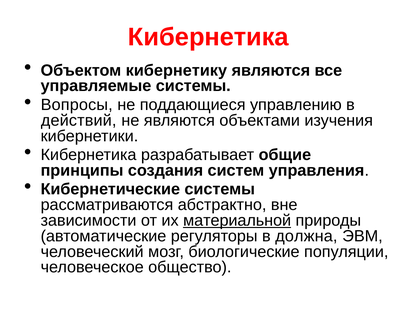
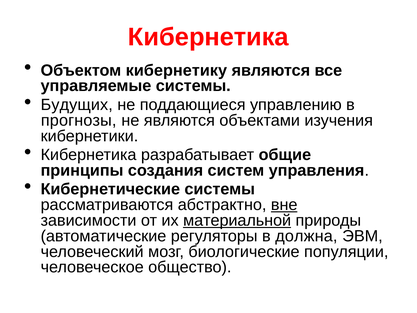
Вопросы: Вопросы -> Будущих
действий: действий -> прогнозы
вне underline: none -> present
